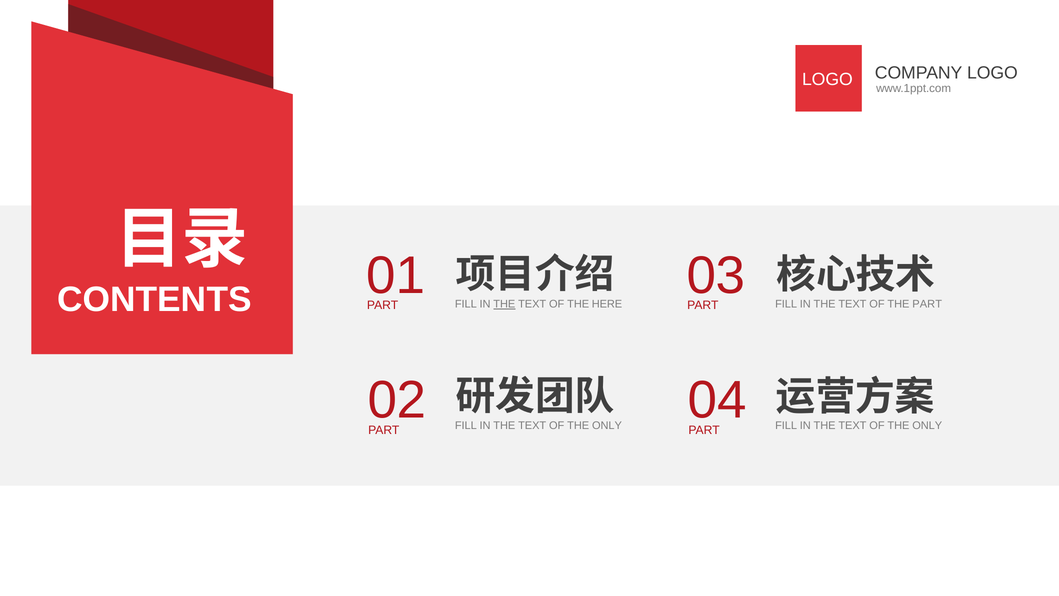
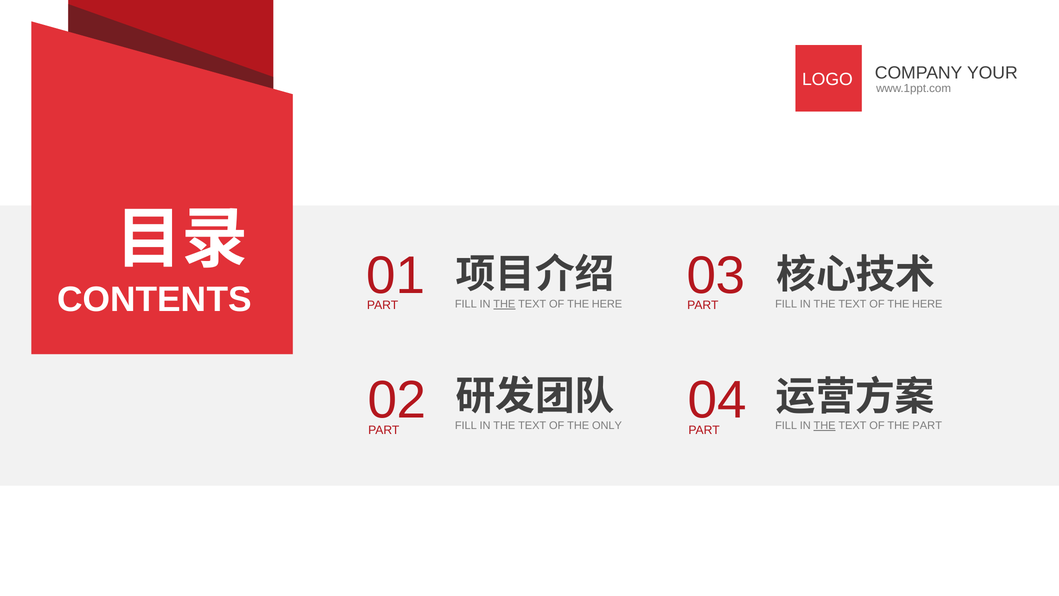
COMPANY LOGO: LOGO -> YOUR
PART at (927, 304): PART -> HERE
THE at (825, 426) underline: none -> present
ONLY at (927, 426): ONLY -> PART
